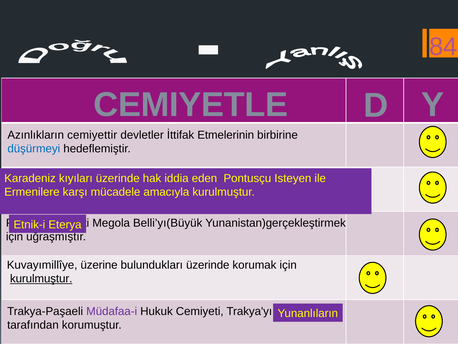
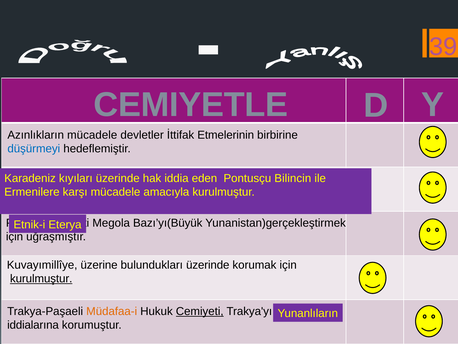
84: 84 -> 39
Azınlıkların cemiyettir: cemiyettir -> mücadele
Isteyen: Isteyen -> Bilincin
Belli’yı(Büyük: Belli’yı(Büyük -> Bazı’yı(Büyük
Müdafaa-i colour: purple -> orange
Cemiyeti at (200, 311) underline: none -> present
tarafından: tarafından -> iddialarına
